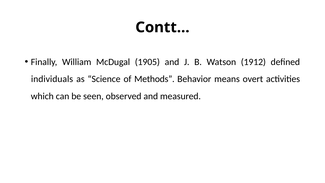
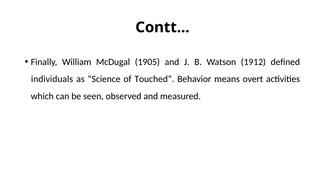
Methods: Methods -> Touched
